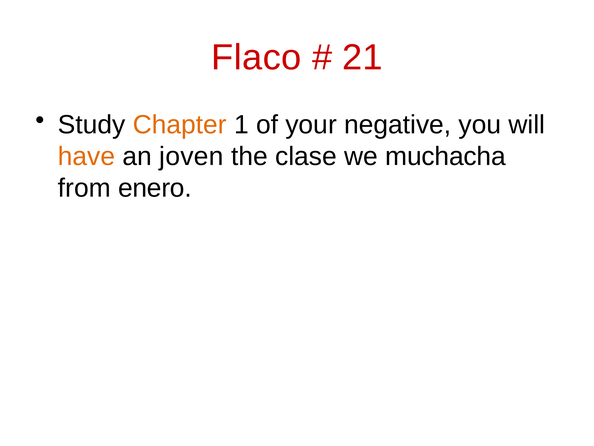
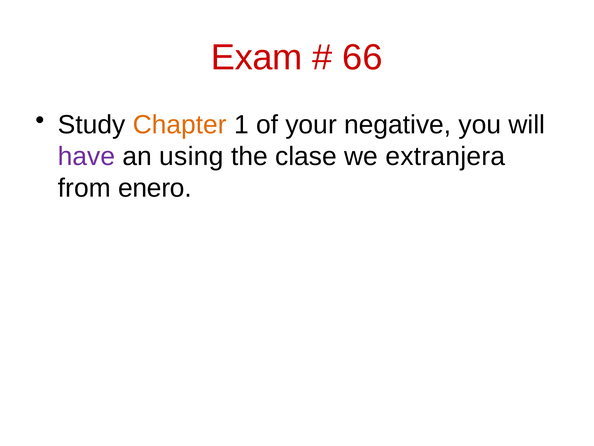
Flaco: Flaco -> Exam
21: 21 -> 66
have colour: orange -> purple
joven: joven -> using
muchacha: muchacha -> extranjera
